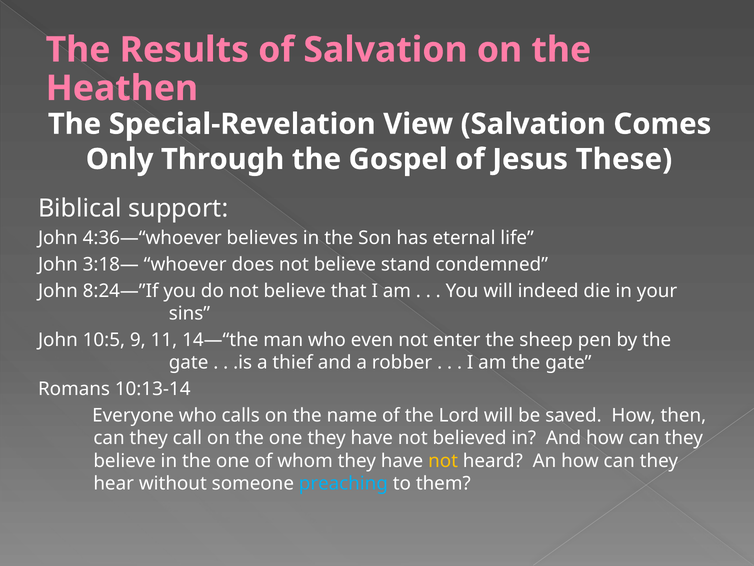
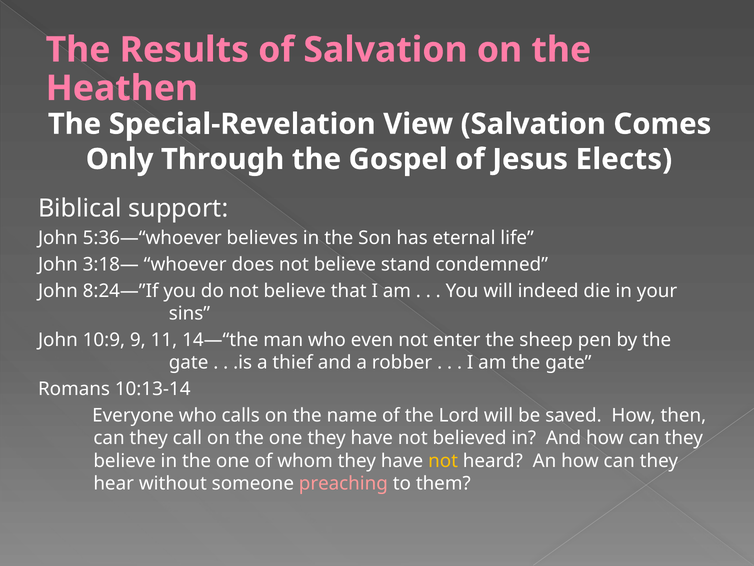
These: These -> Elects
4:36—“whoever: 4:36—“whoever -> 5:36—“whoever
10:5: 10:5 -> 10:9
preaching colour: light blue -> pink
